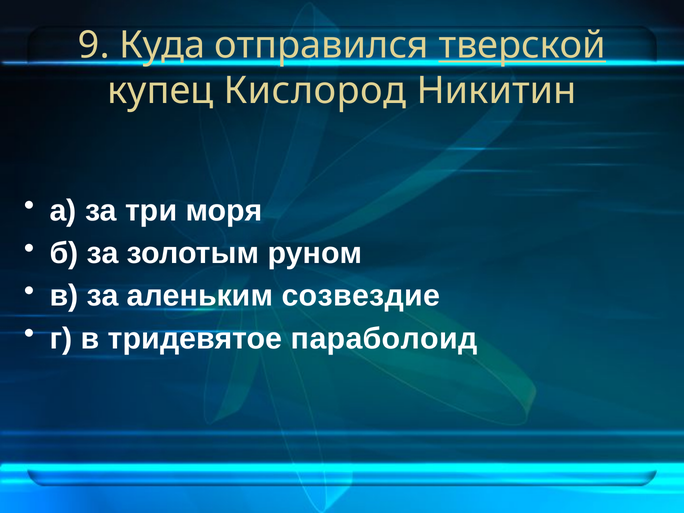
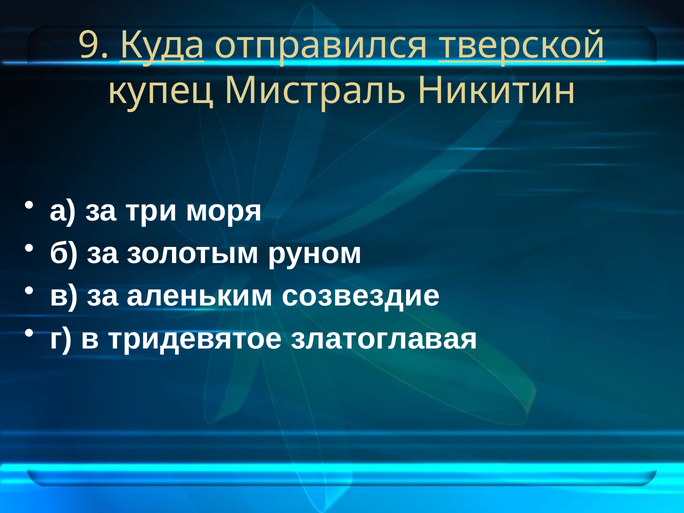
Куда underline: none -> present
Кислород: Кислород -> Мистраль
параболоид: параболоид -> златоглавая
